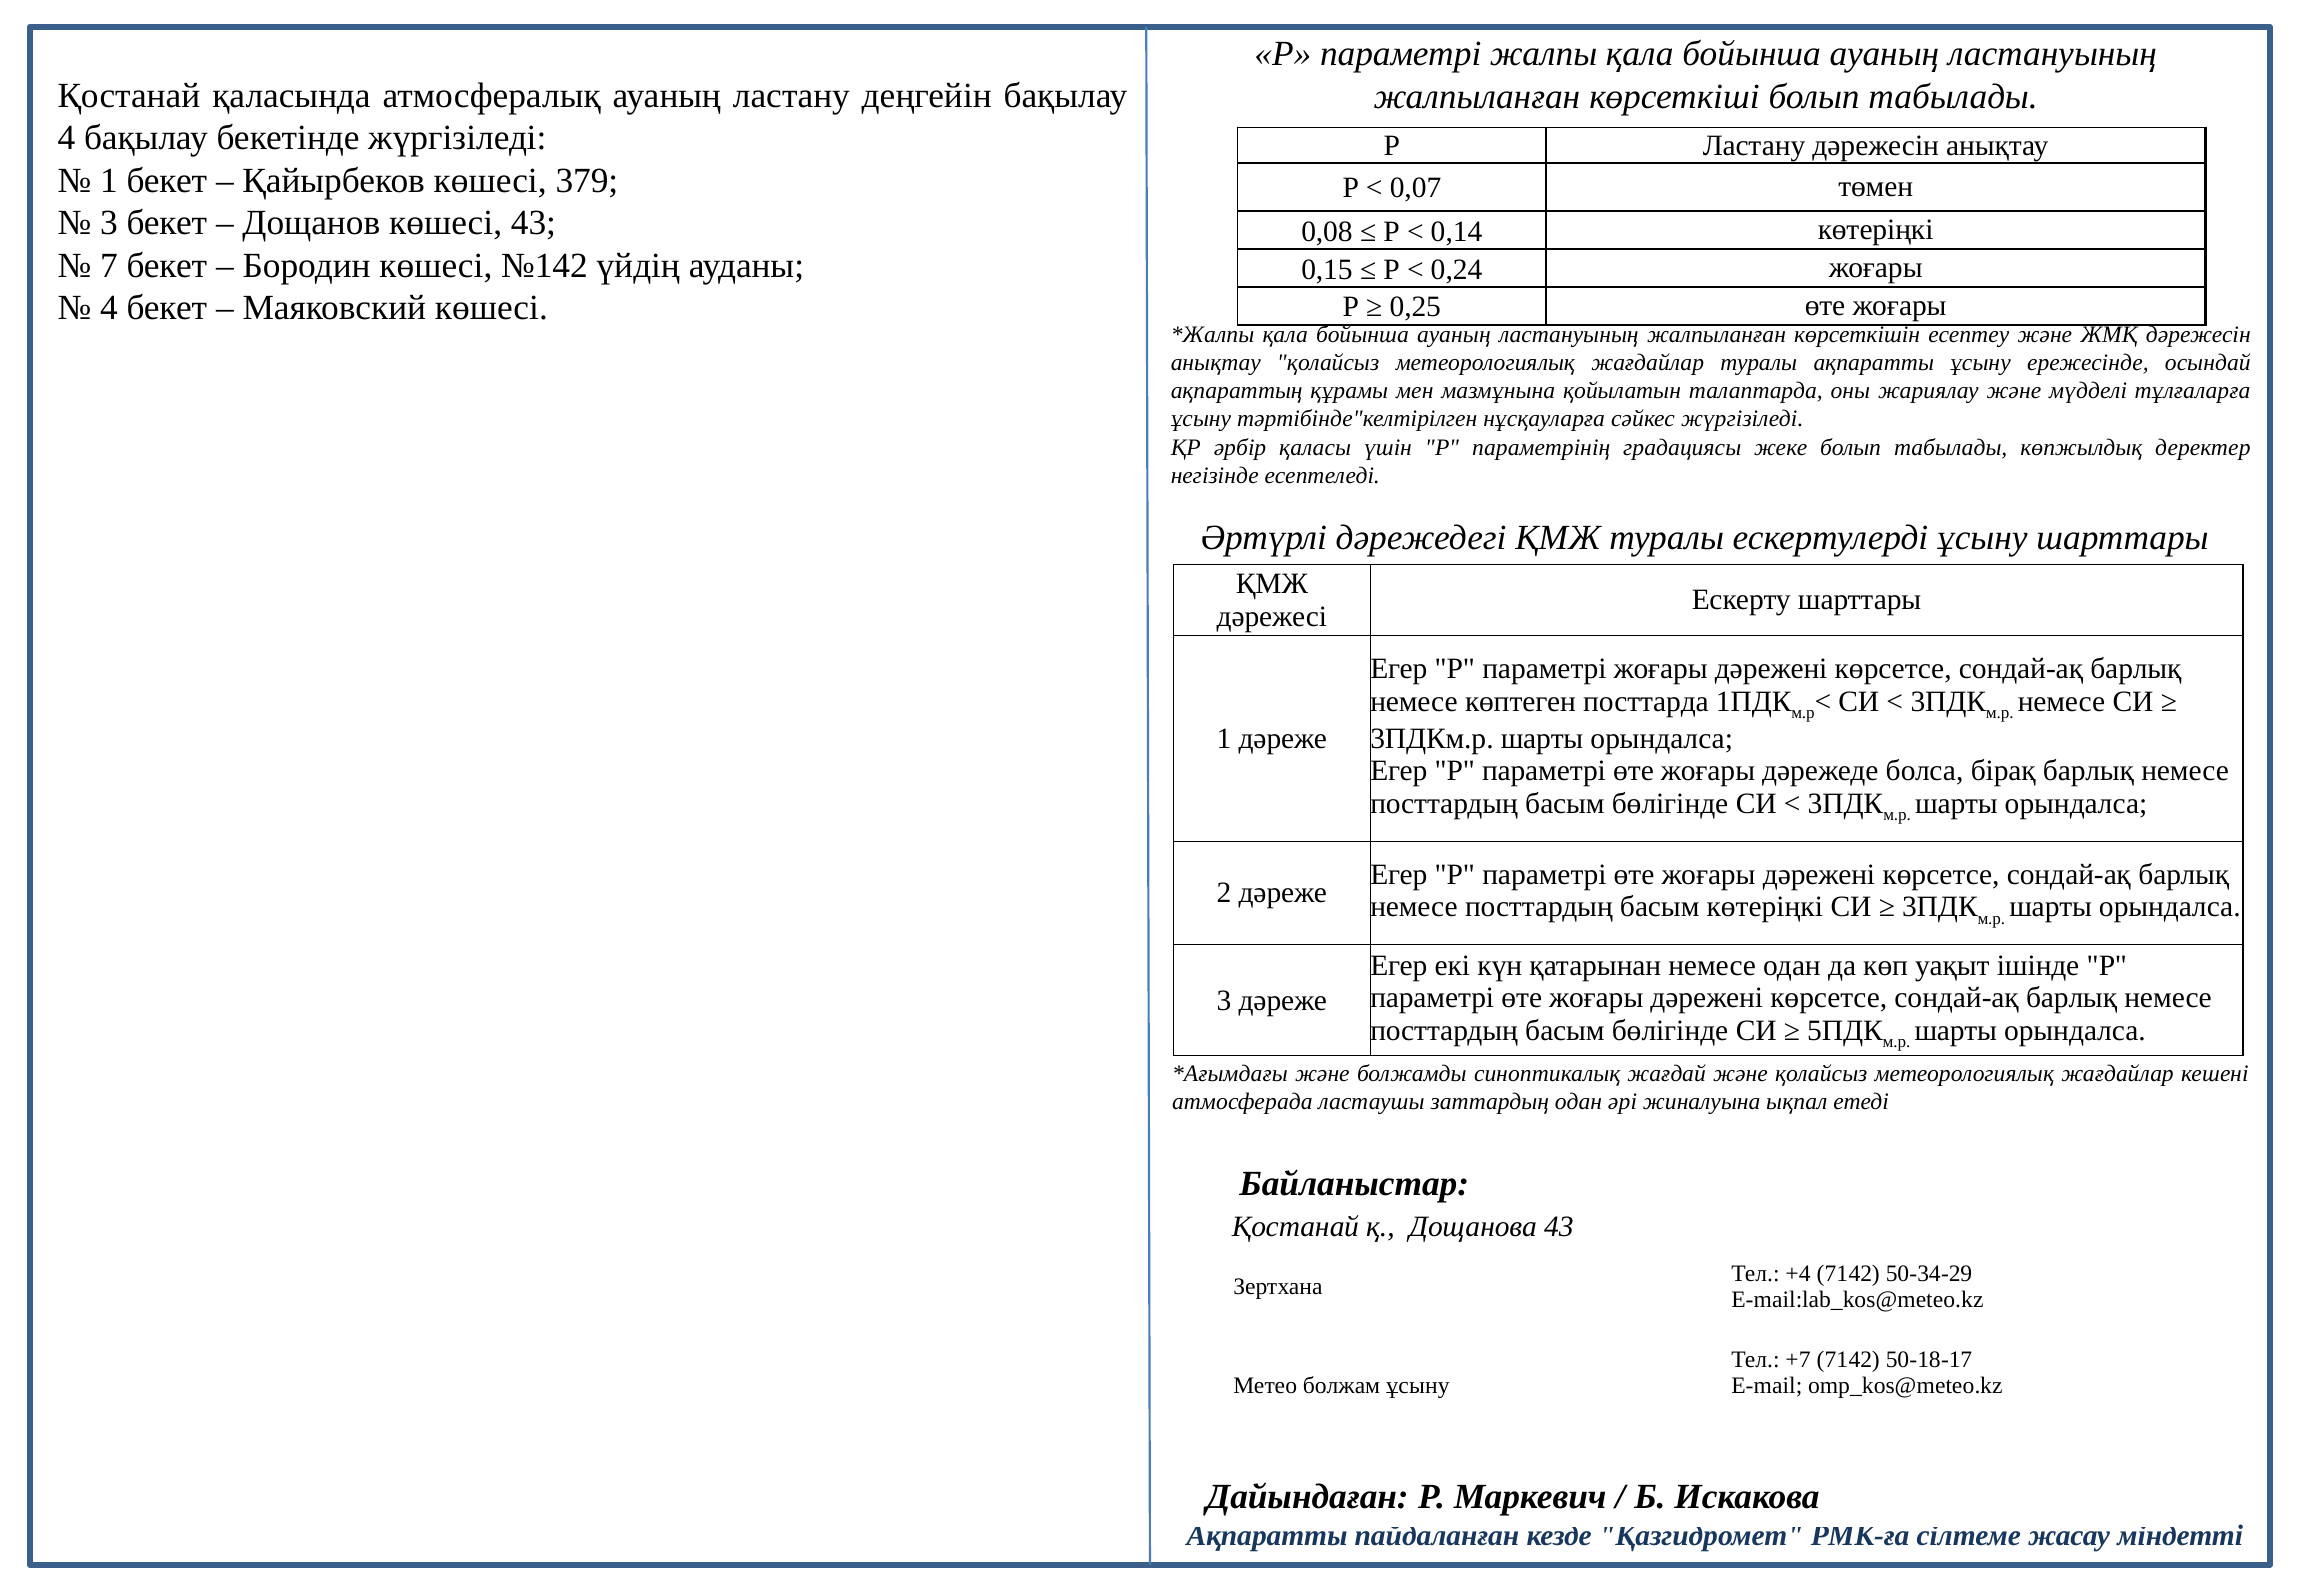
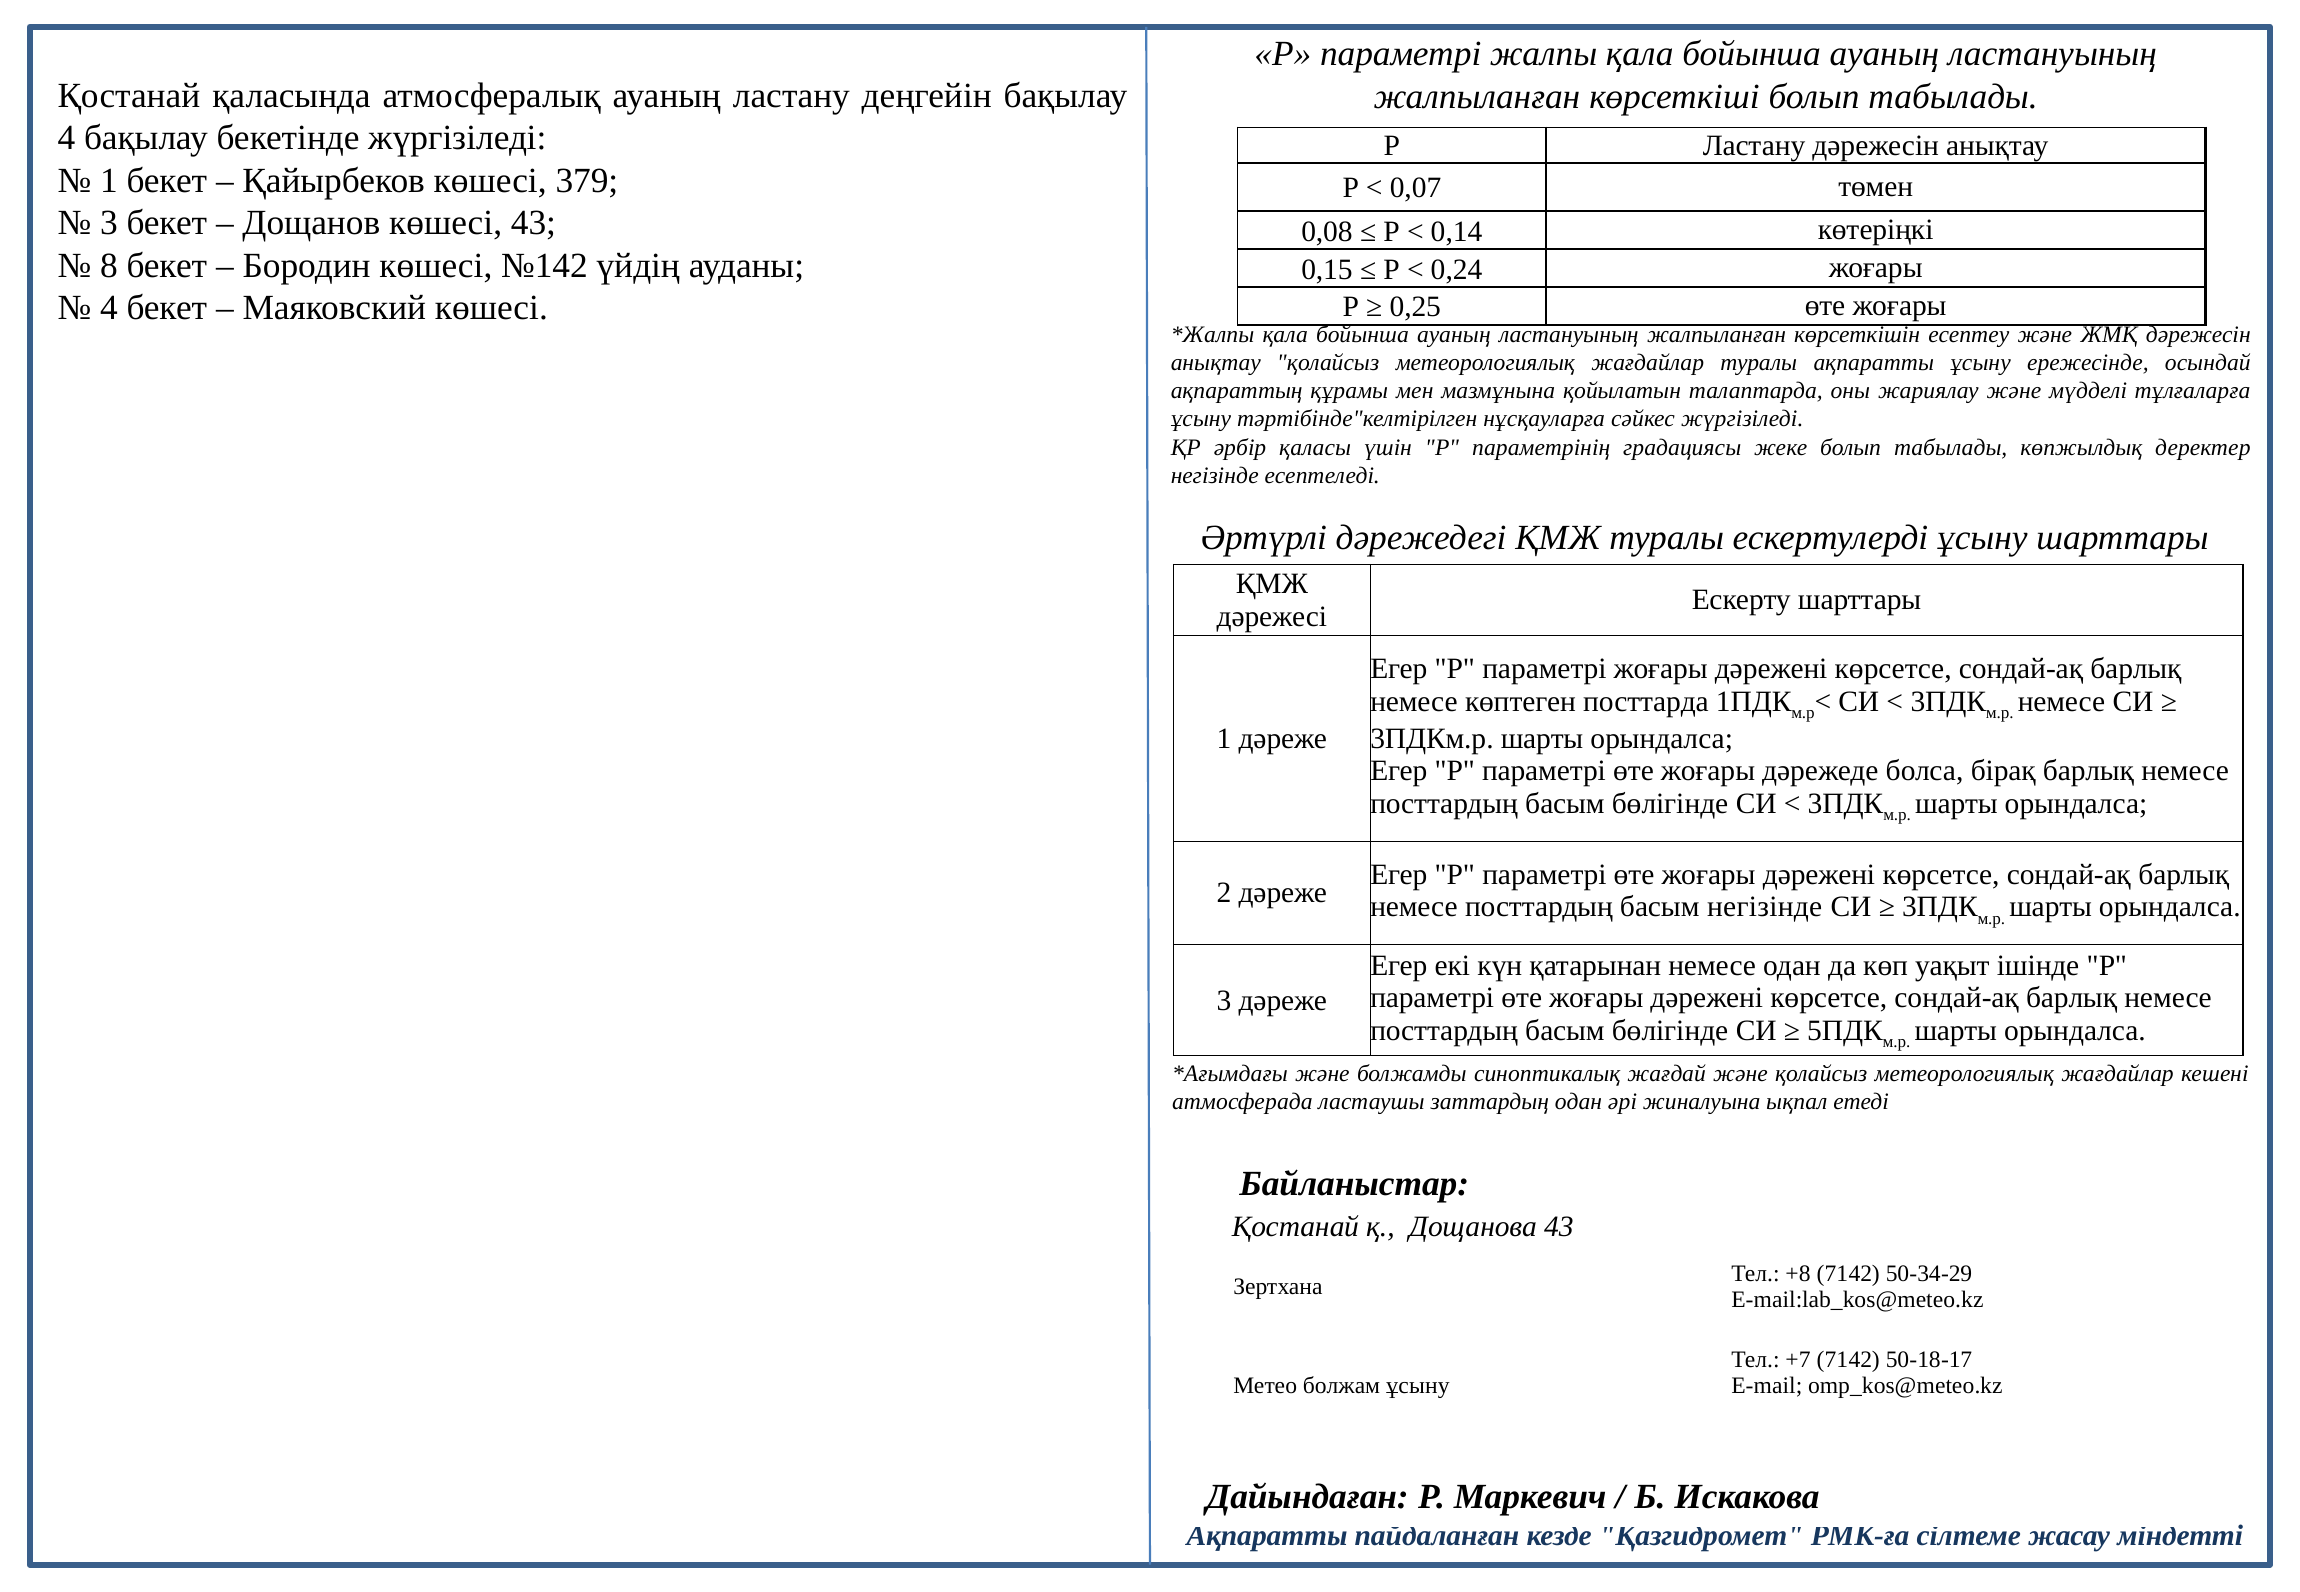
7: 7 -> 8
басым көтеріңкі: көтеріңкі -> негізінде
+4: +4 -> +8
